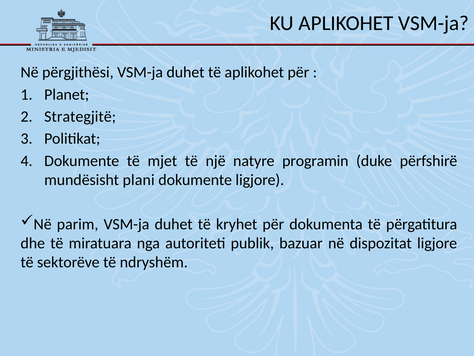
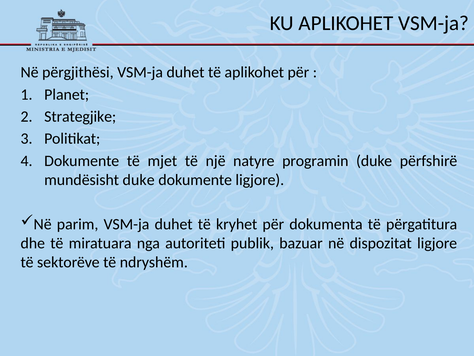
Strategjitë: Strategjitë -> Strategjike
mundësisht plani: plani -> duke
